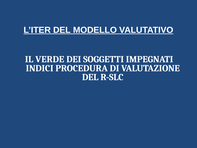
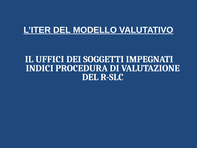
VERDE: VERDE -> UFFICI
